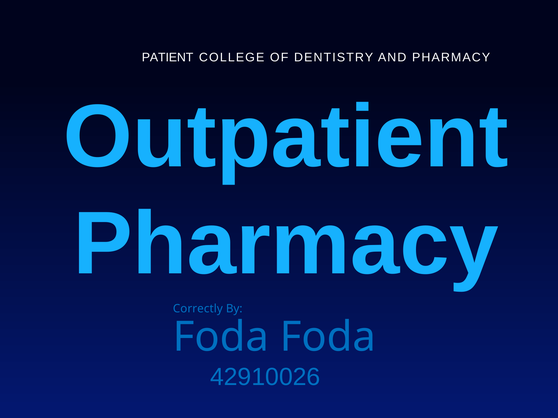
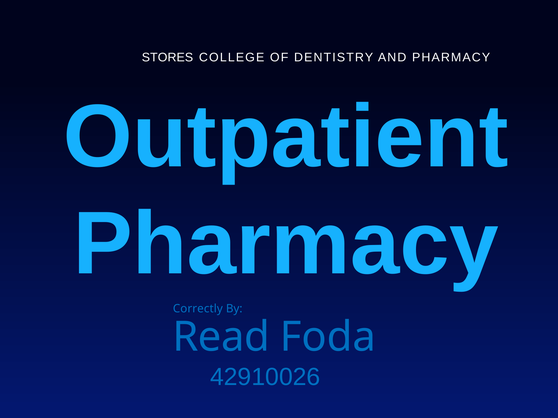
PATIENT: PATIENT -> STORES
Foda at (221, 337): Foda -> Read
